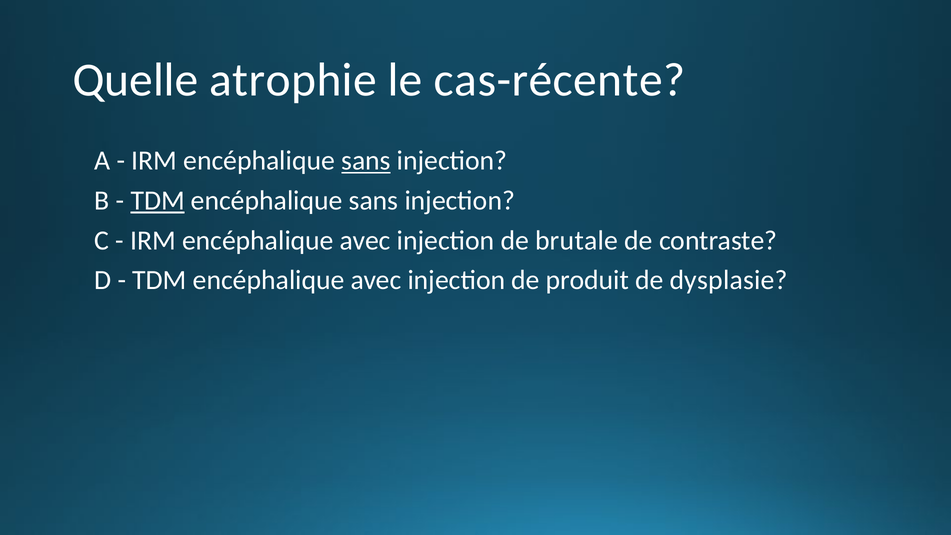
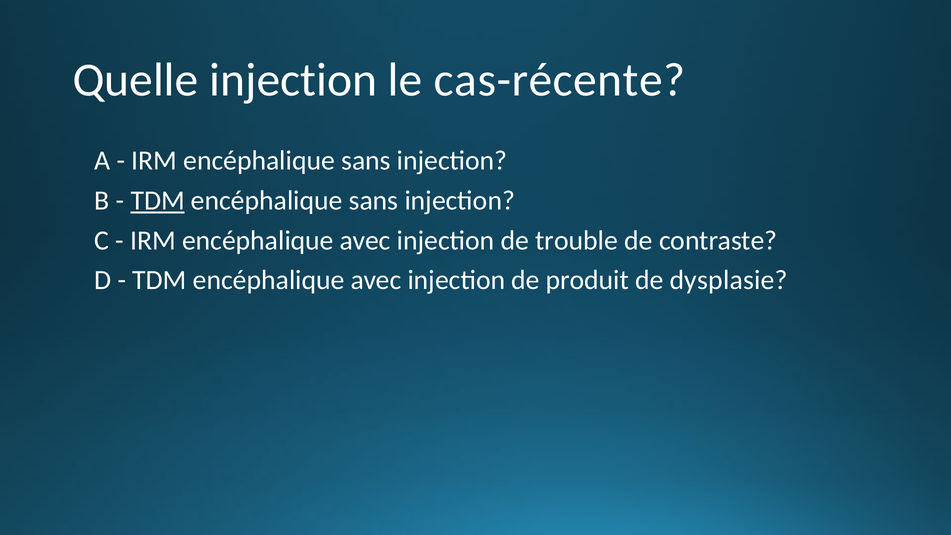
Quelle atrophie: atrophie -> injection
sans at (366, 161) underline: present -> none
brutale: brutale -> trouble
